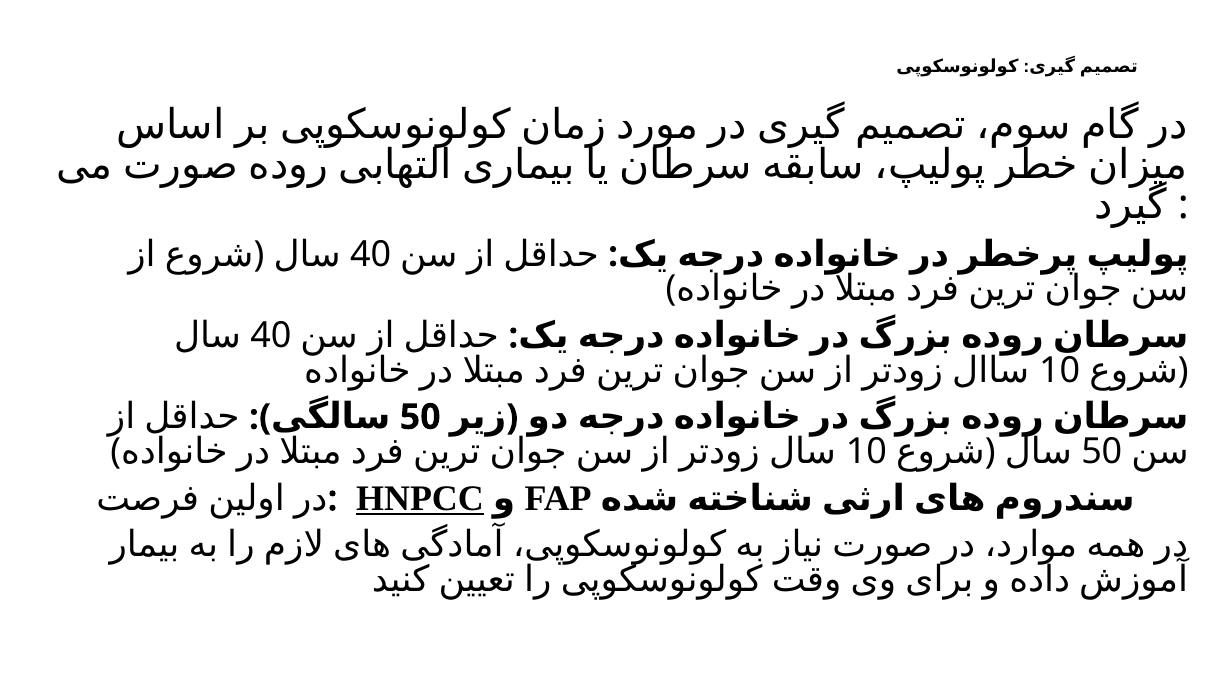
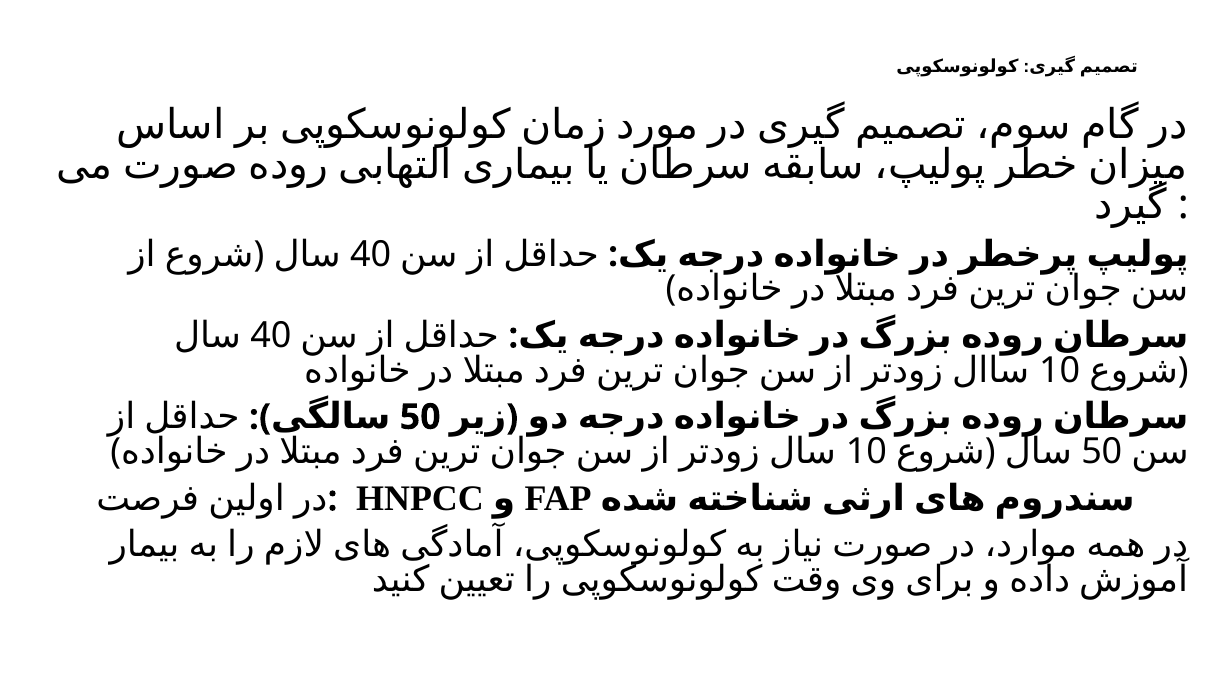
HNPCC underline: present -> none
